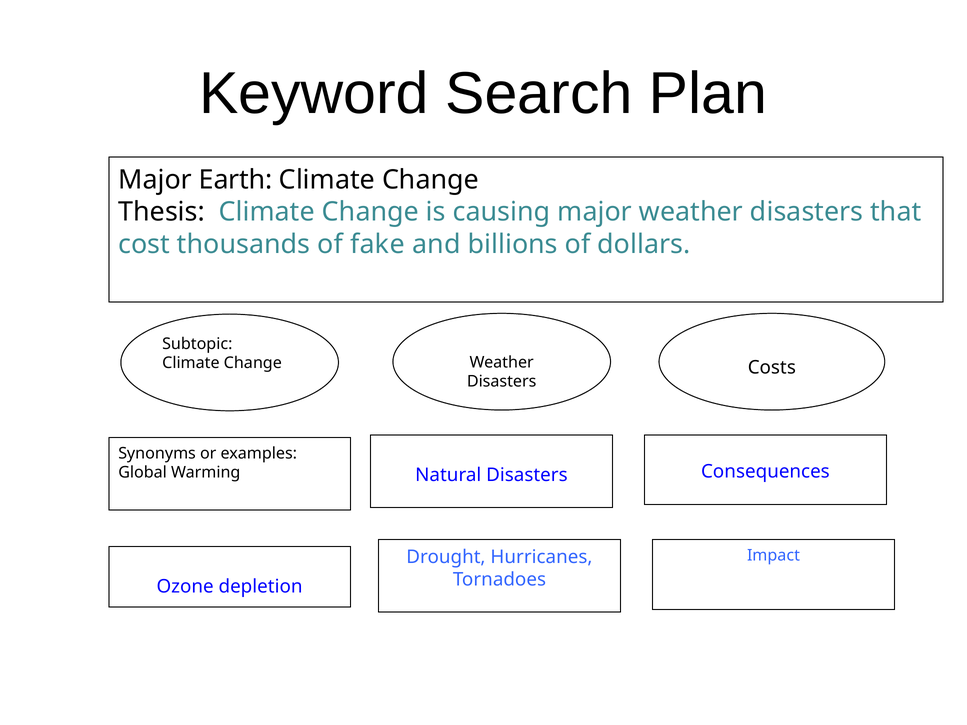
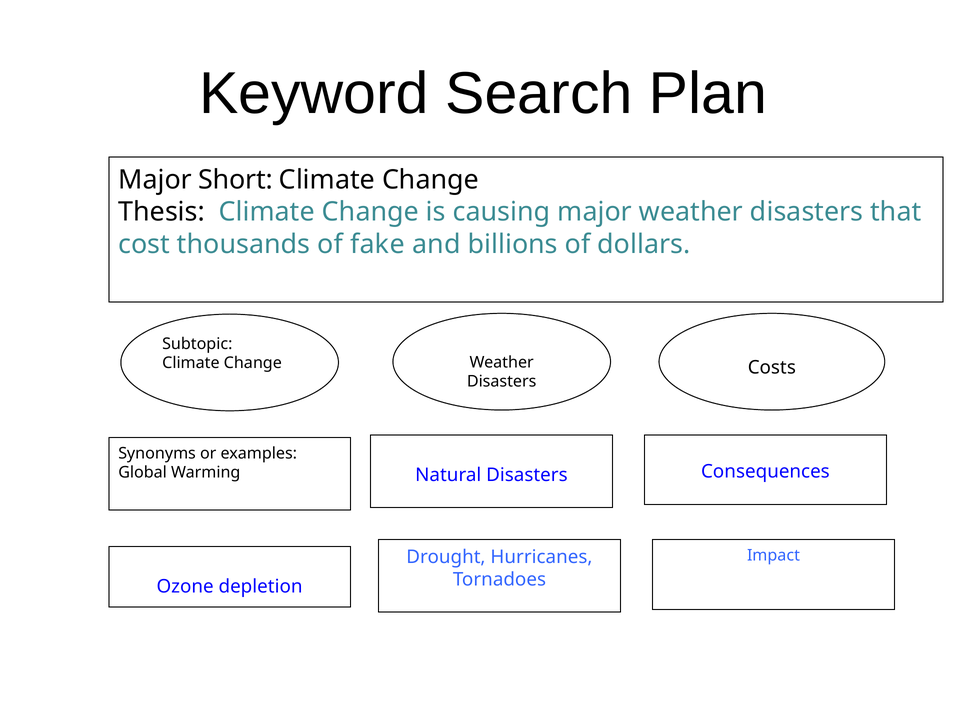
Earth: Earth -> Short
